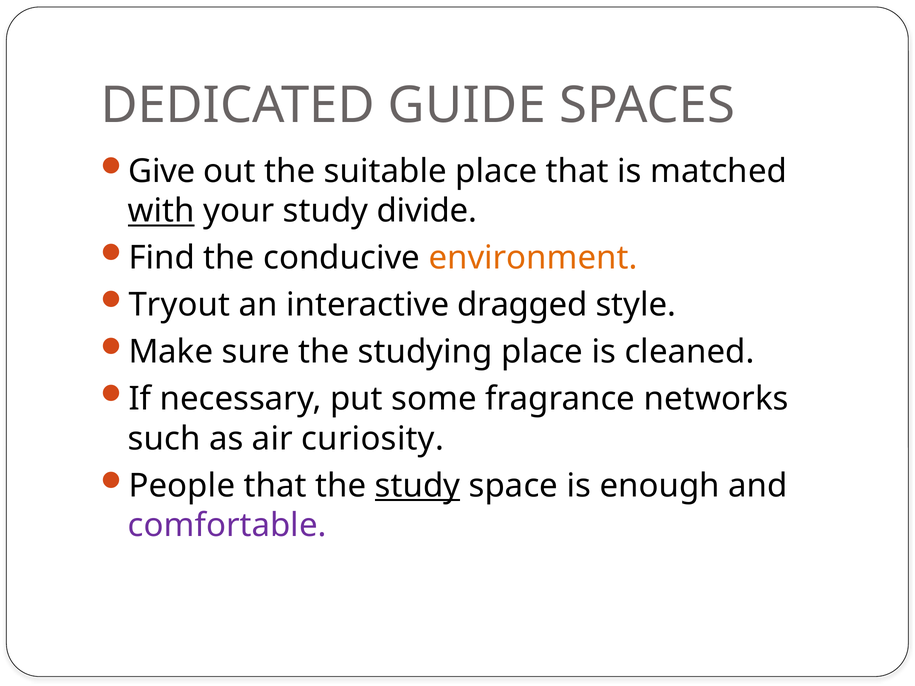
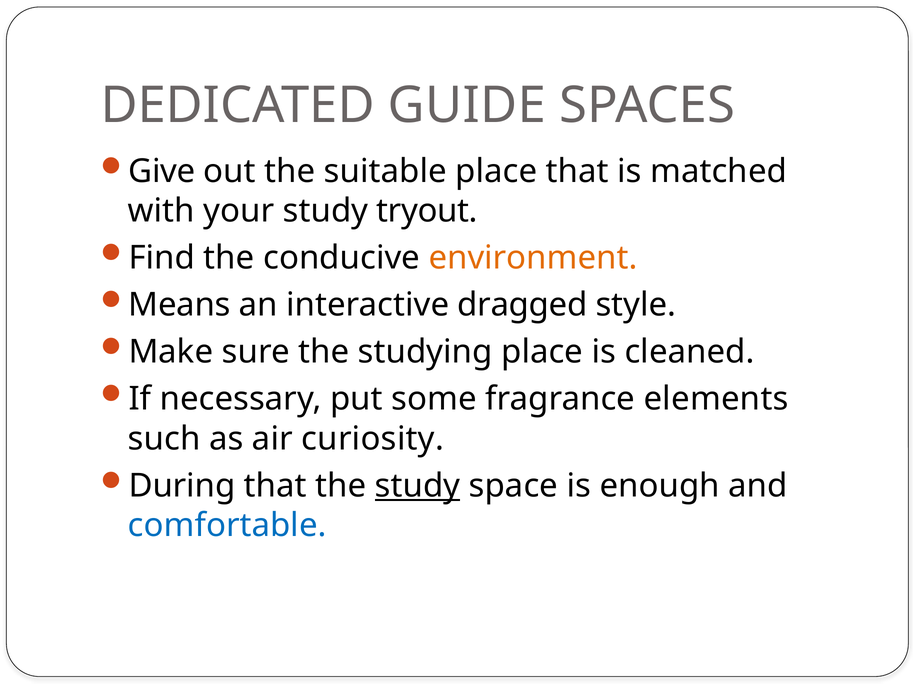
with underline: present -> none
divide: divide -> tryout
Tryout: Tryout -> Means
networks: networks -> elements
People: People -> During
comfortable colour: purple -> blue
